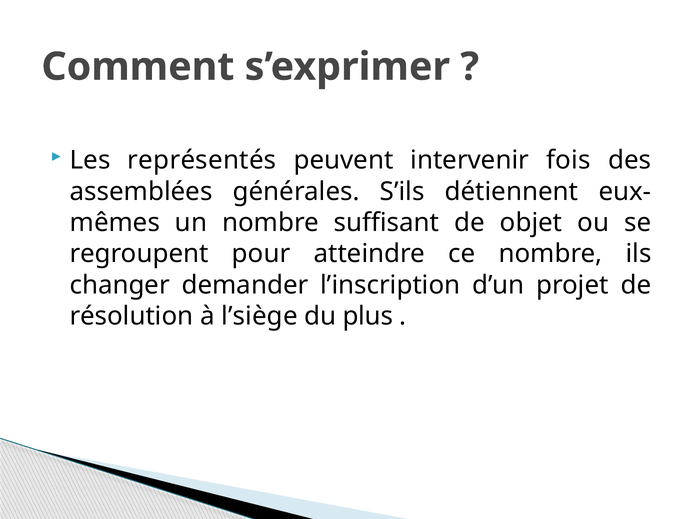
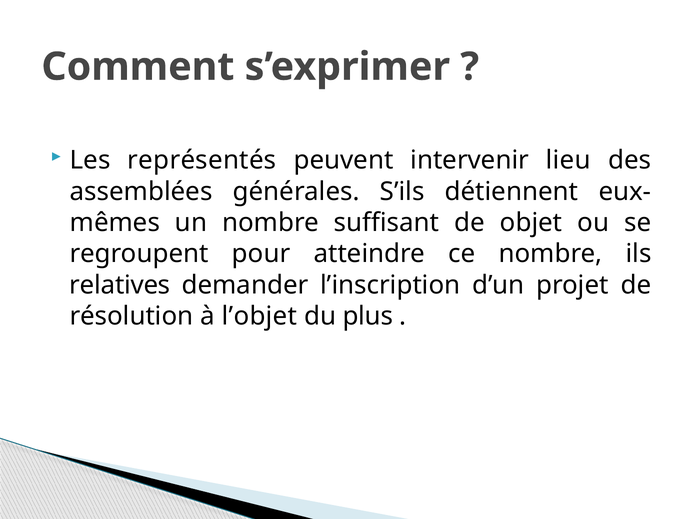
fois: fois -> lieu
changer: changer -> relatives
l’siège: l’siège -> l’objet
